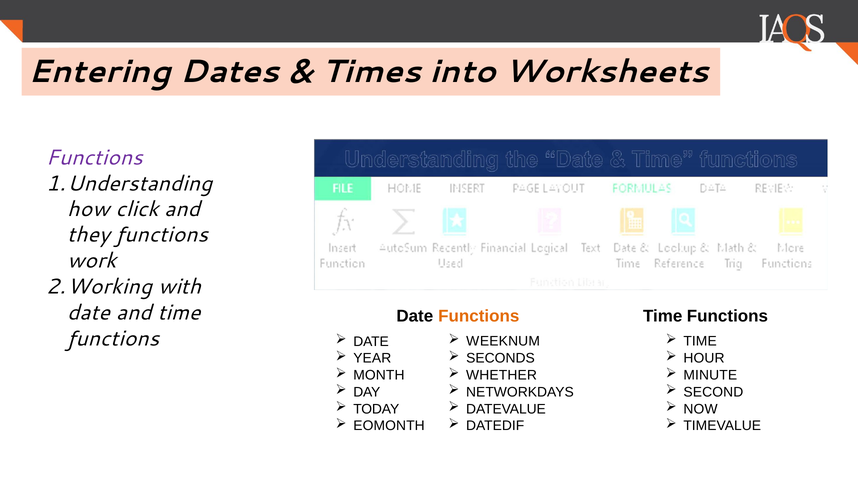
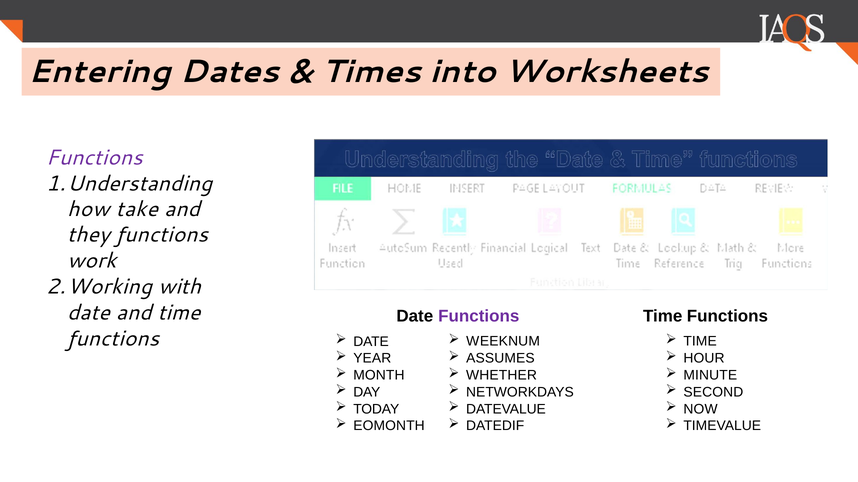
click: click -> take
Functions at (479, 317) colour: orange -> purple
SECONDS: SECONDS -> ASSUMES
